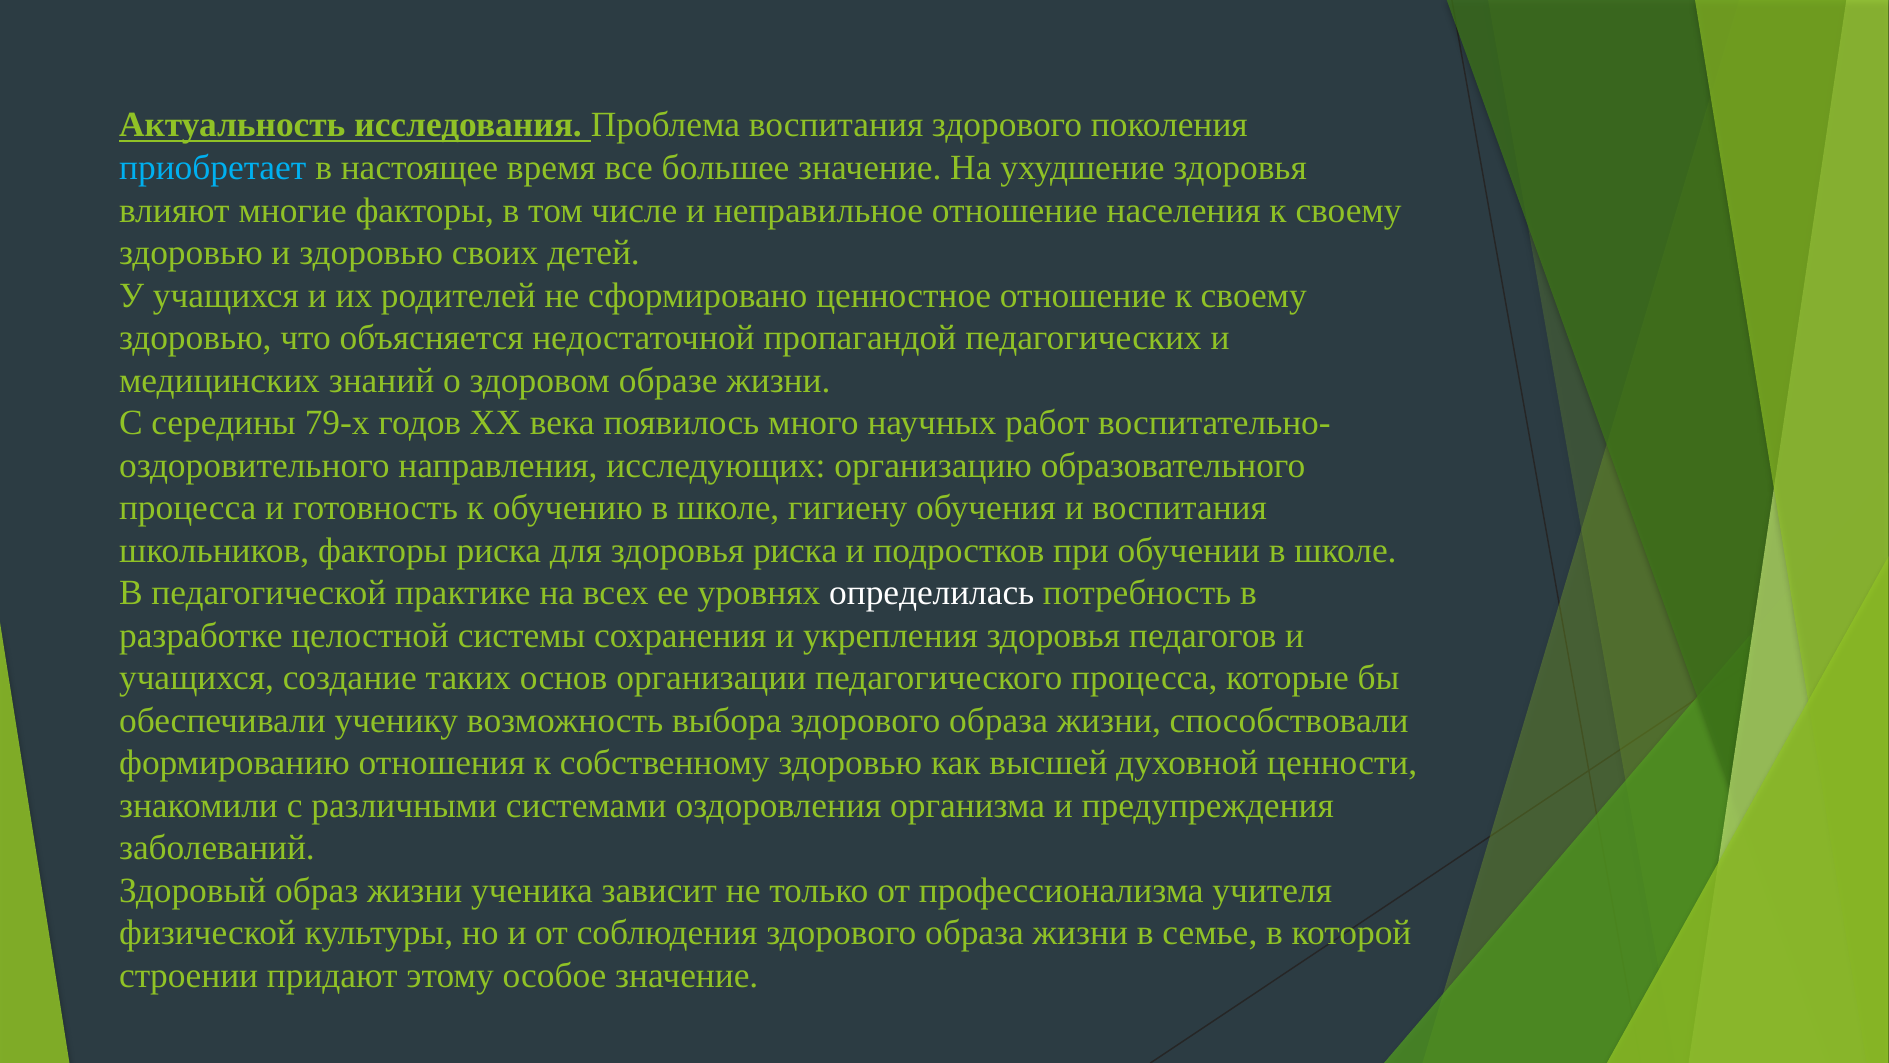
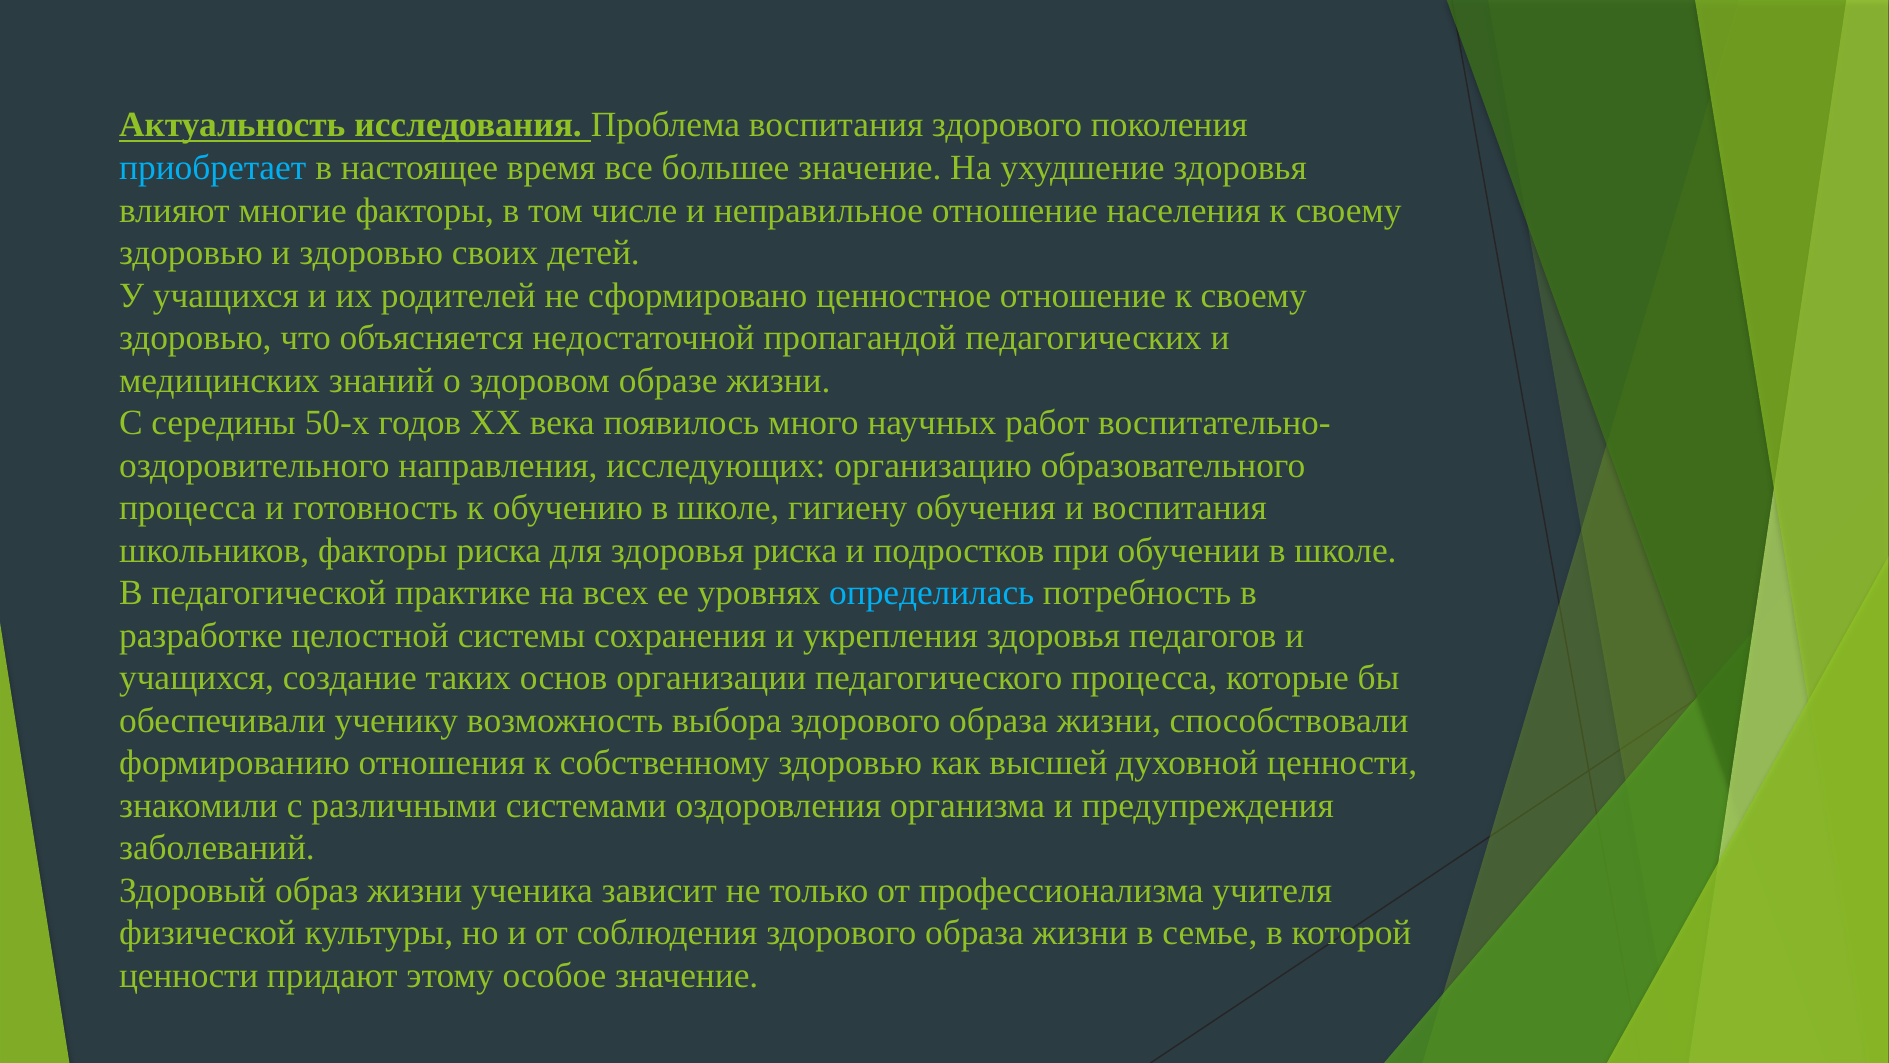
79-х: 79-х -> 50-х
определилась colour: white -> light blue
строении at (189, 975): строении -> ценности
